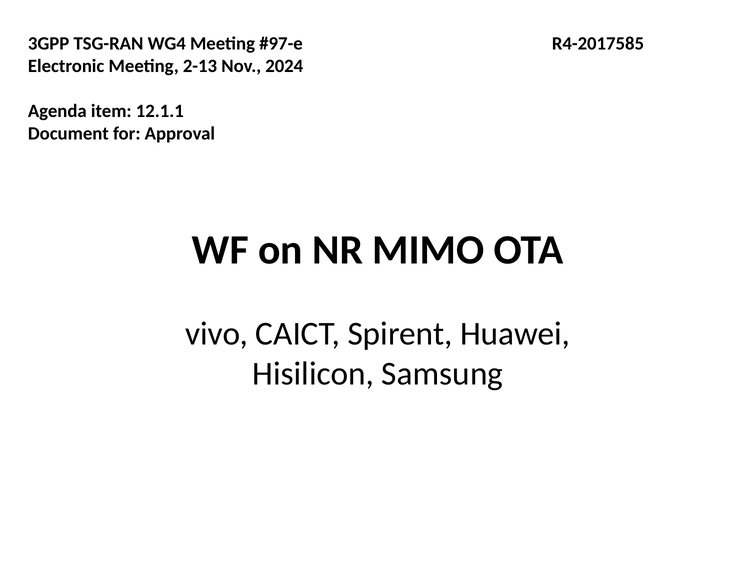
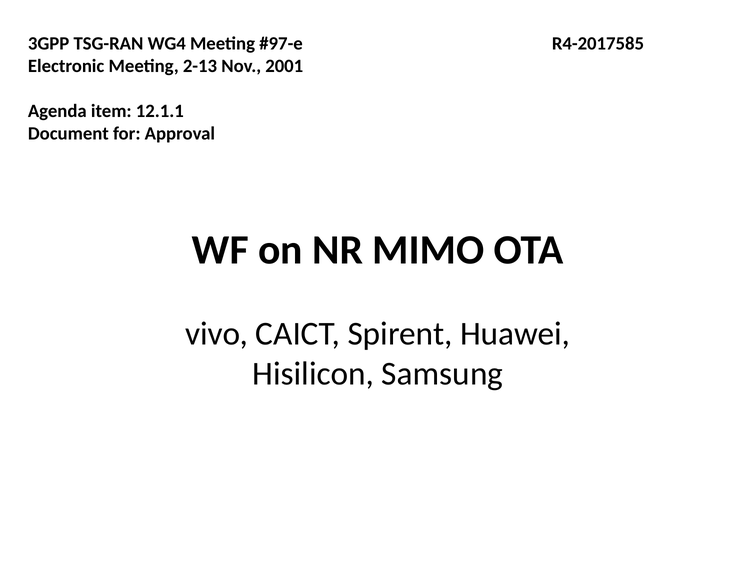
2024: 2024 -> 2001
